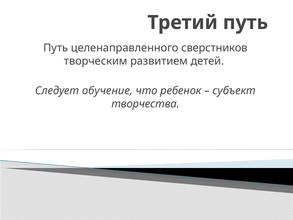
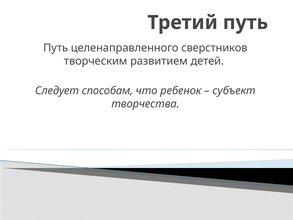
обучение: обучение -> способам
